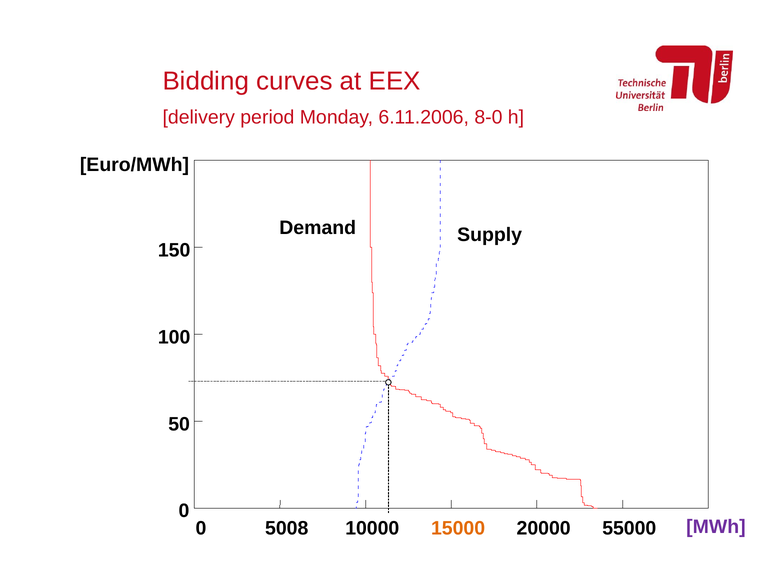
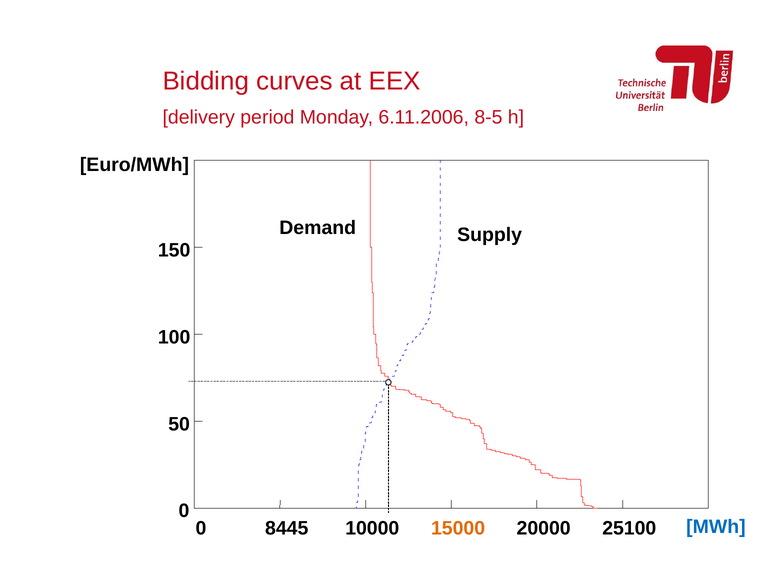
8-0: 8-0 -> 8-5
MWh colour: purple -> blue
5008: 5008 -> 8445
55000: 55000 -> 25100
